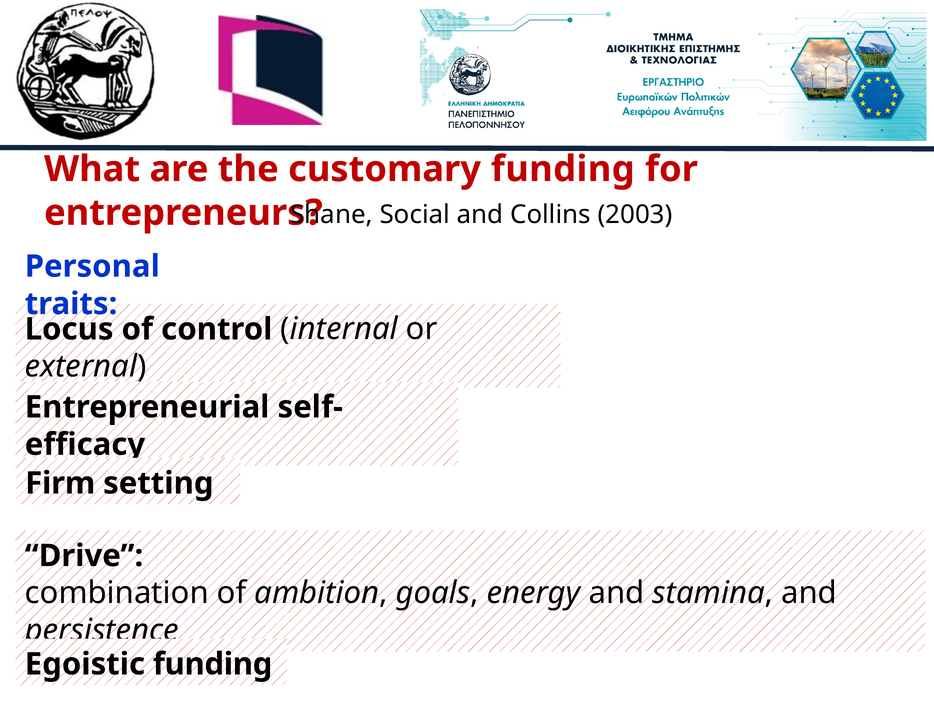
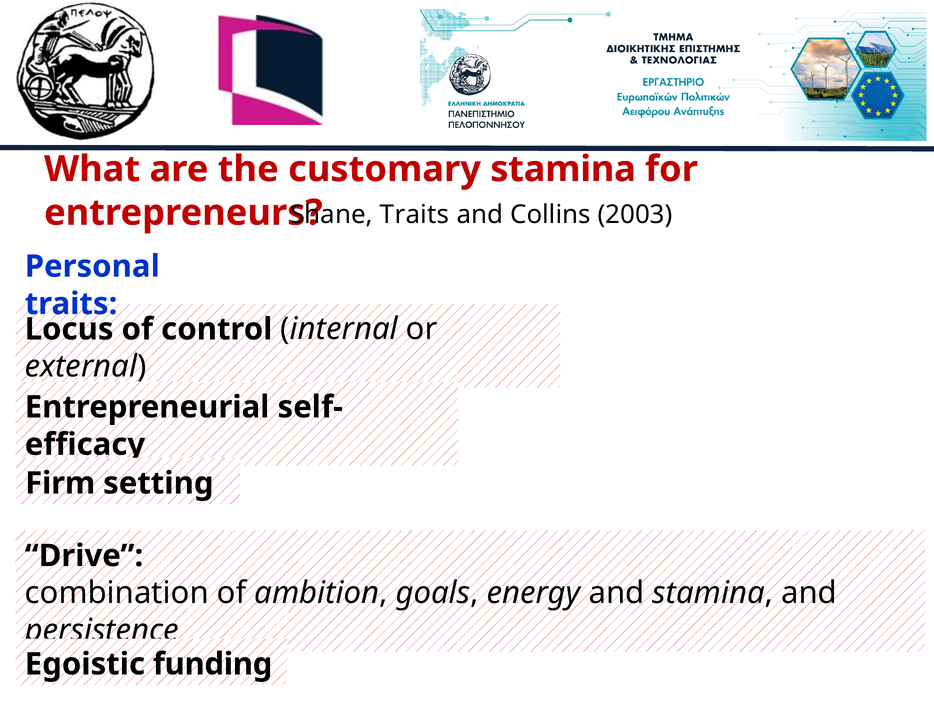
customary funding: funding -> stamina
Social at (415, 215): Social -> Traits
